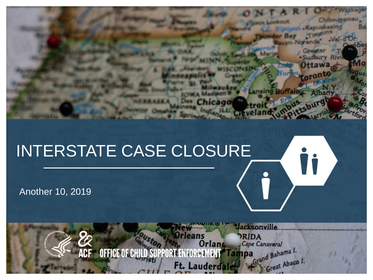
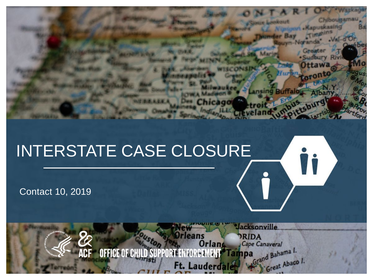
Another: Another -> Contact
